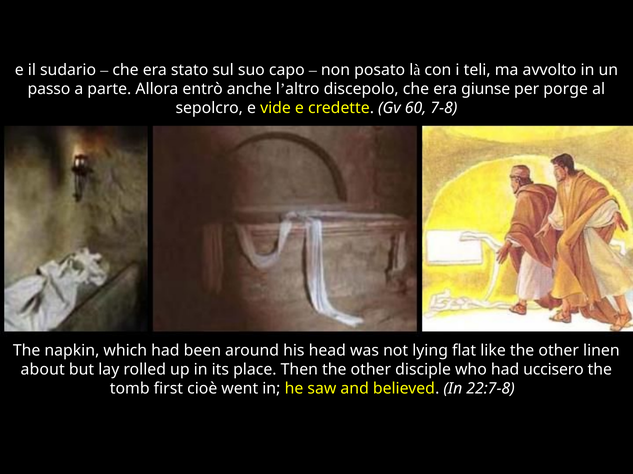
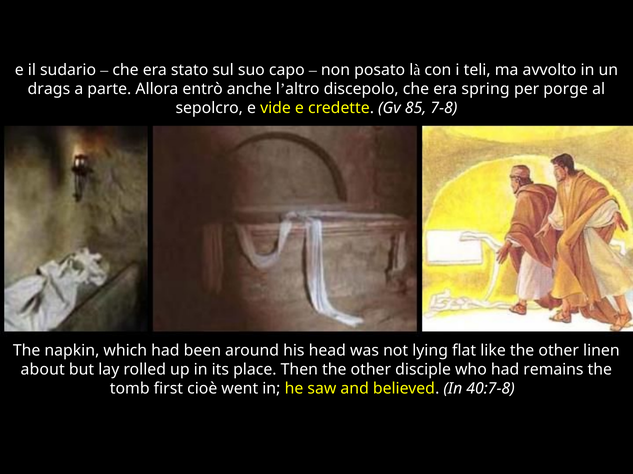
passo: passo -> drags
giunse: giunse -> spring
60: 60 -> 85
uccisero: uccisero -> remains
22:7-8: 22:7-8 -> 40:7-8
